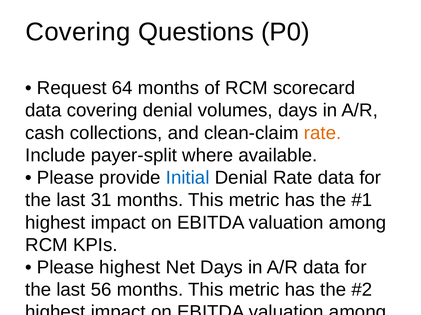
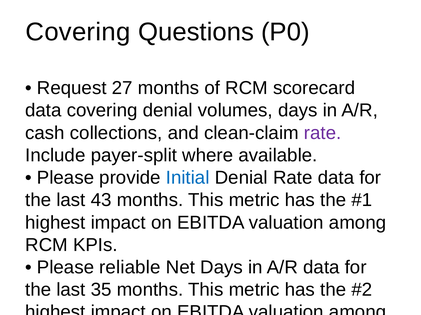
64: 64 -> 27
rate at (323, 133) colour: orange -> purple
31: 31 -> 43
Please highest: highest -> reliable
56: 56 -> 35
